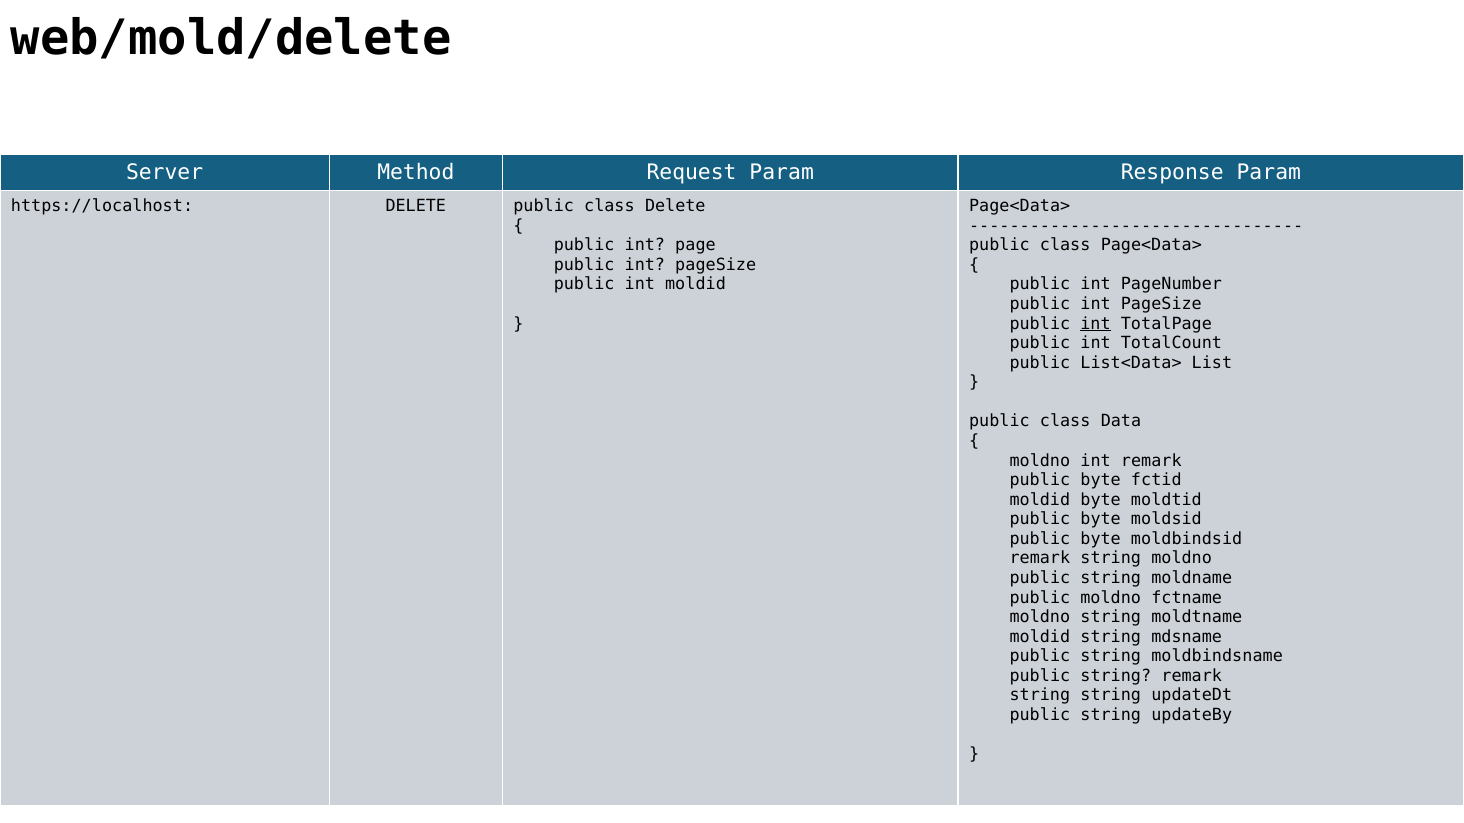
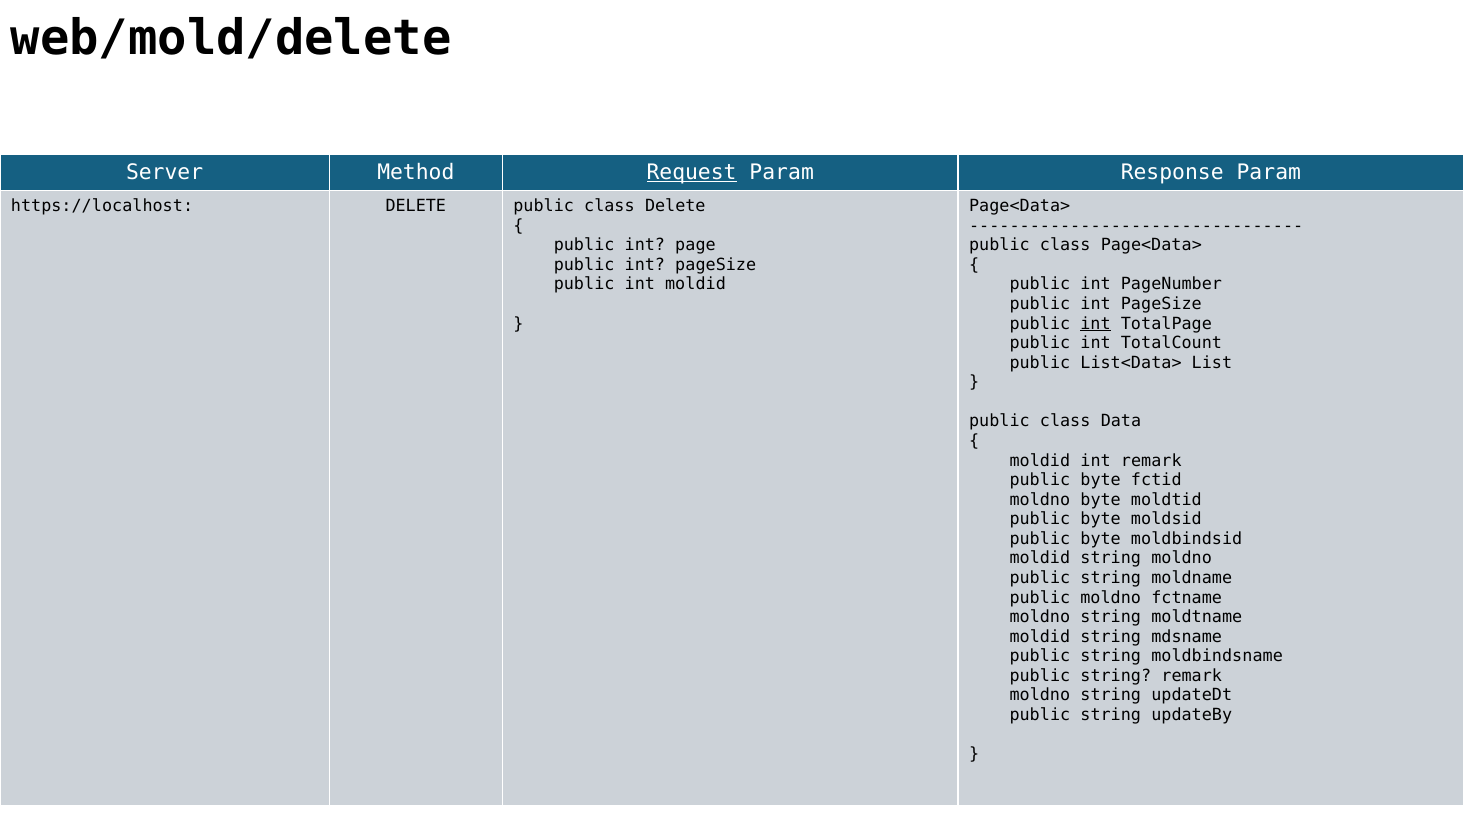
Request underline: none -> present
moldno at (1040, 461): moldno -> moldid
moldid at (1040, 500): moldid -> moldno
remark at (1040, 559): remark -> moldid
string at (1040, 696): string -> moldno
